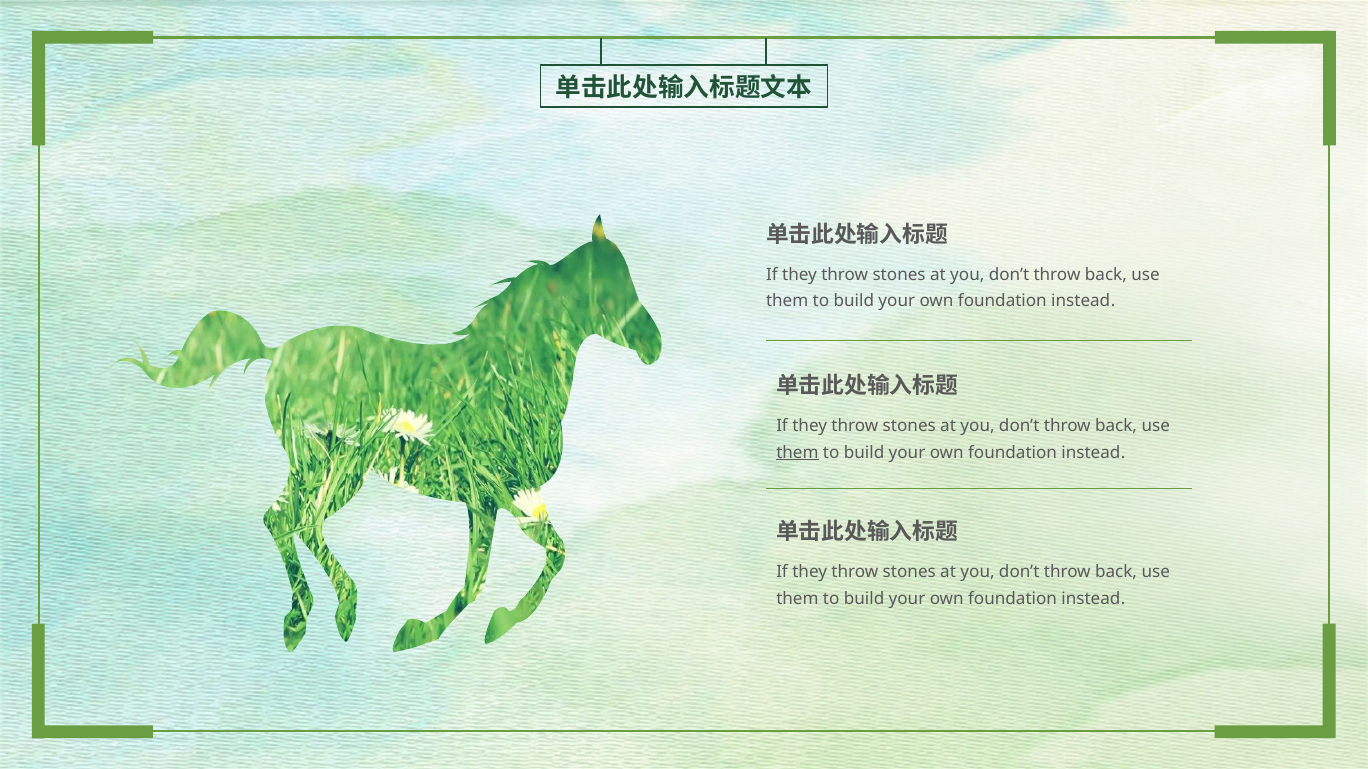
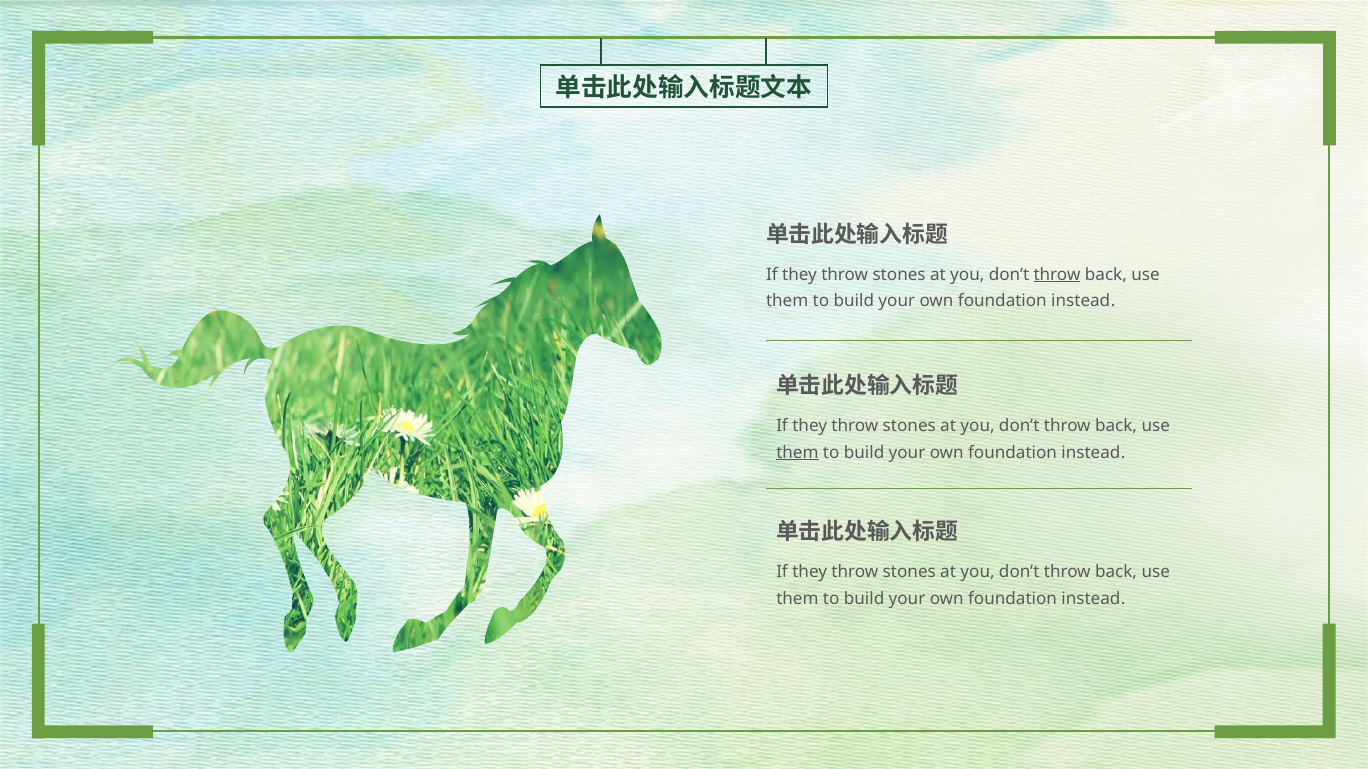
throw at (1057, 275) underline: none -> present
